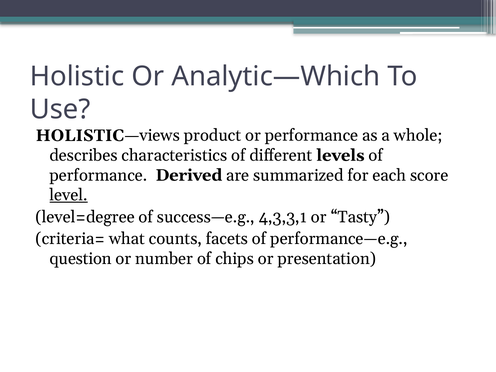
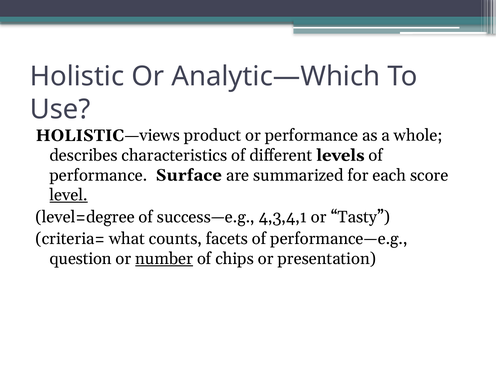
Derived: Derived -> Surface
4,3,3,1: 4,3,3,1 -> 4,3,4,1
number underline: none -> present
